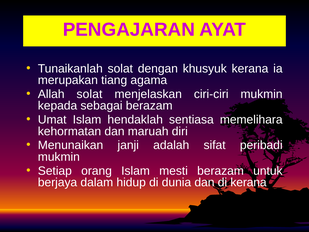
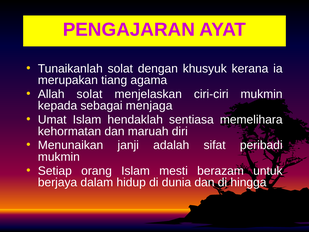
sebagai berazam: berazam -> menjaga
di kerana: kerana -> hingga
